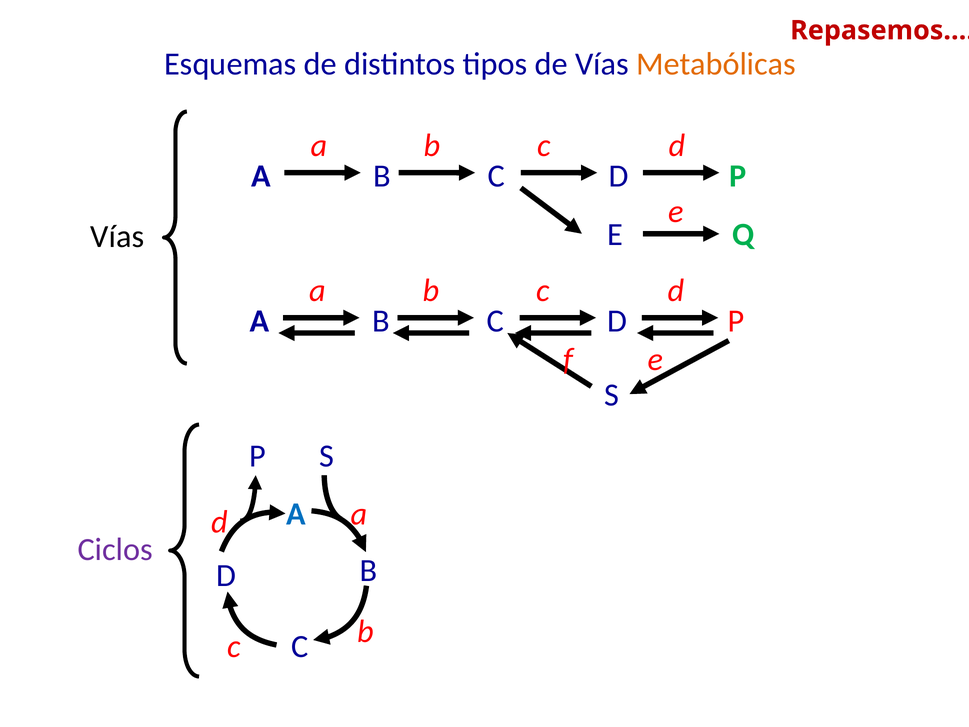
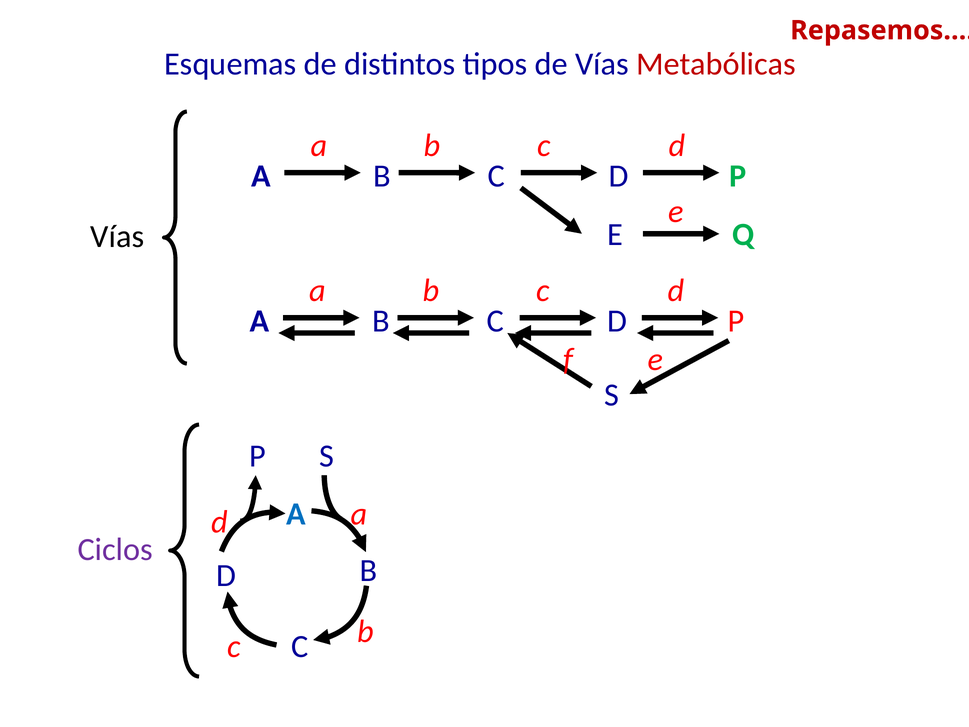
Metabólicas colour: orange -> red
